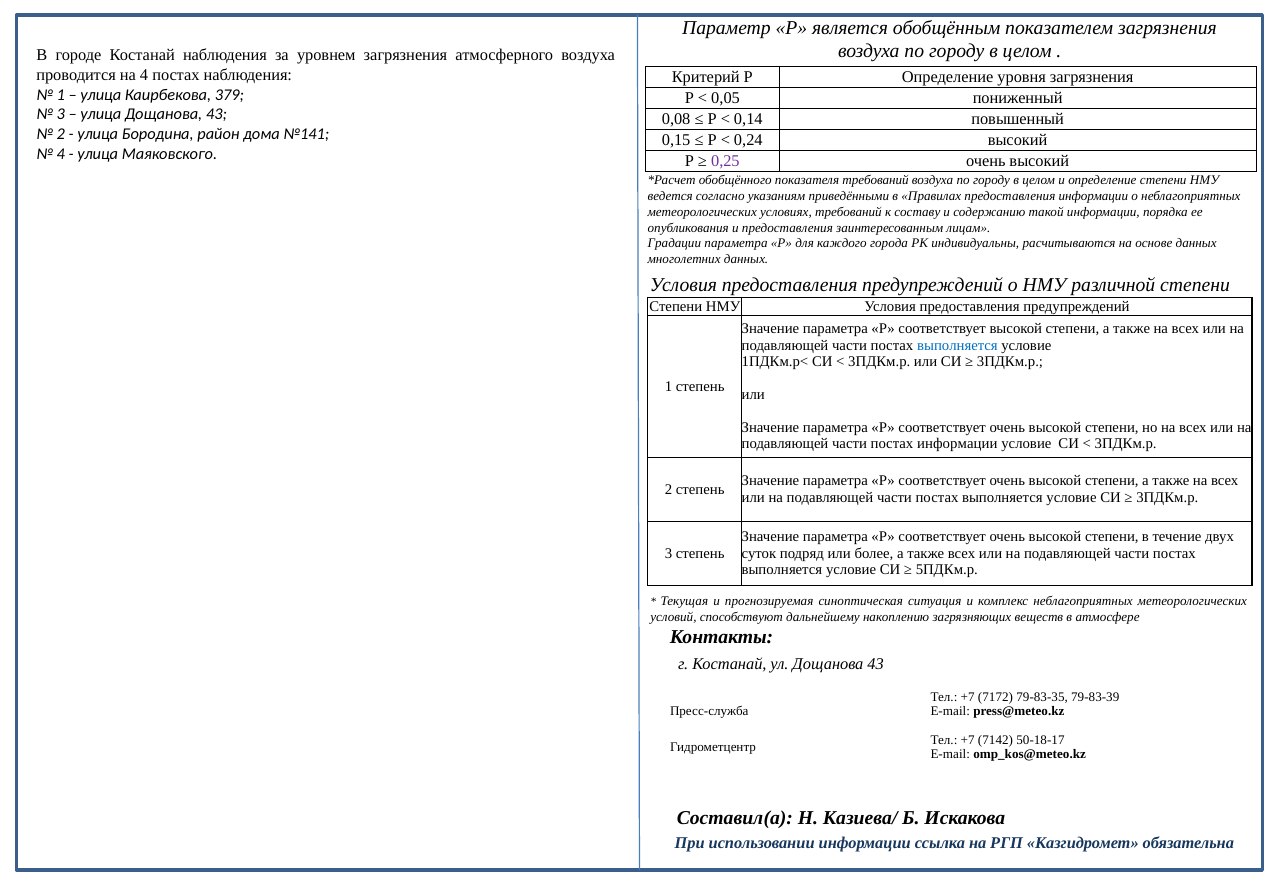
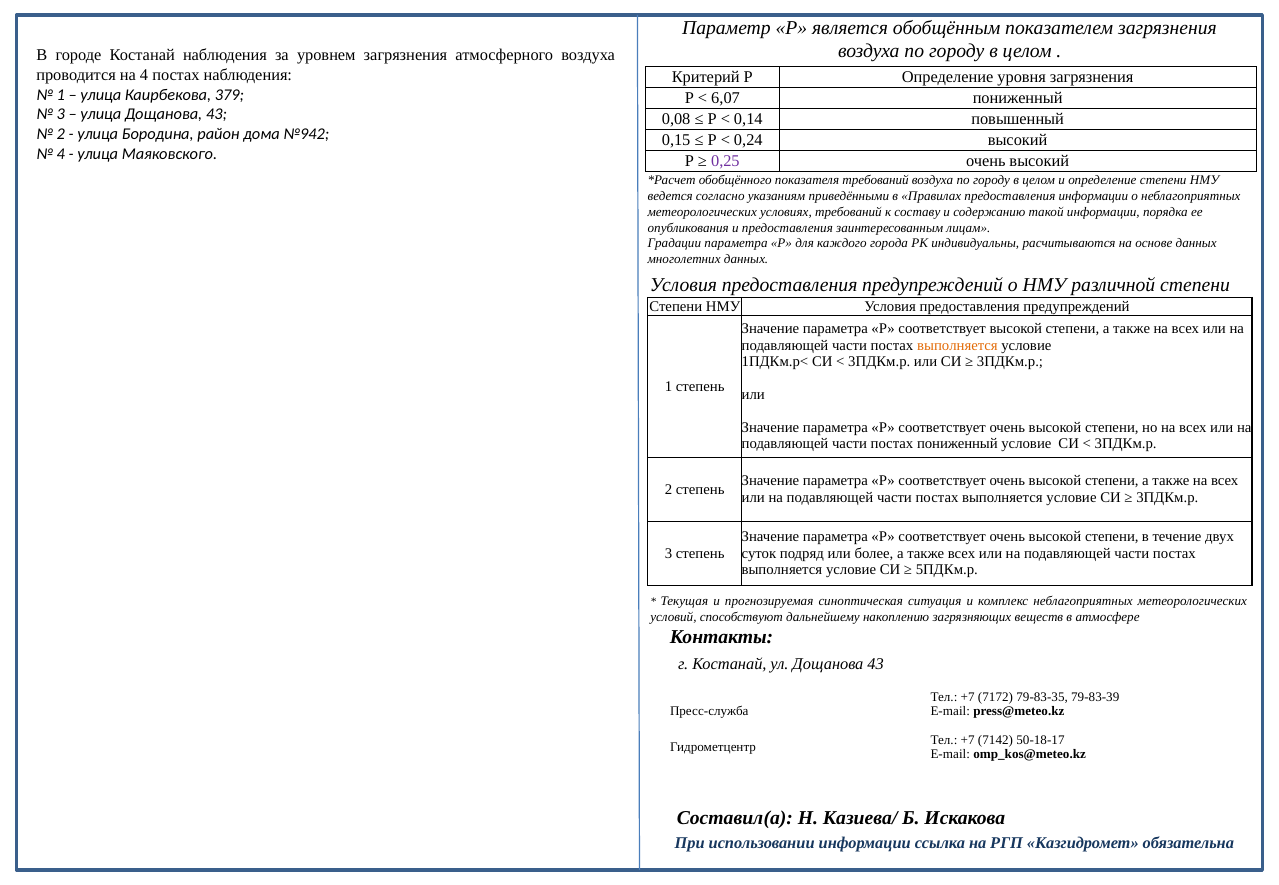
0,05: 0,05 -> 6,07
№141: №141 -> №942
выполняется at (957, 346) colour: blue -> orange
постах информации: информации -> пониженный
